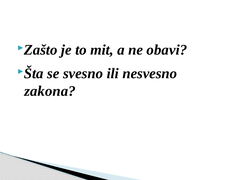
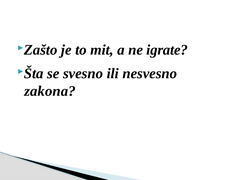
obavi: obavi -> igrate
